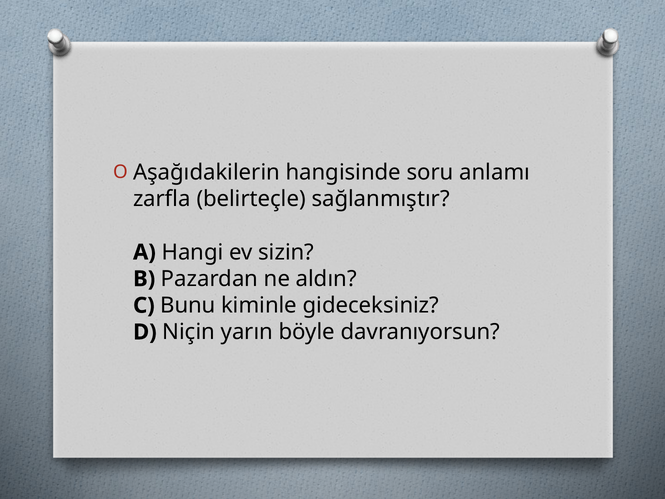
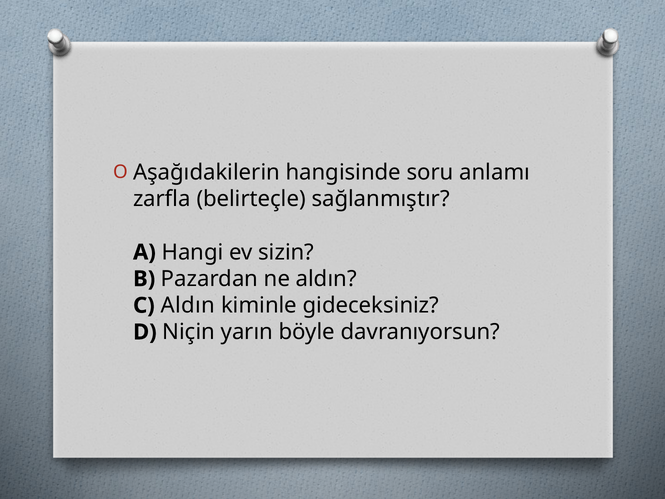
C Bunu: Bunu -> Aldın
